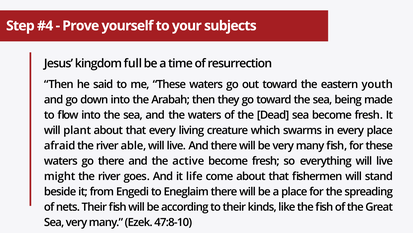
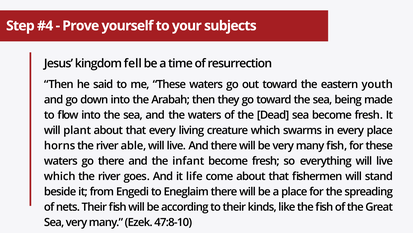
full: full -> fell
afraid: afraid -> horns
active: active -> infant
might at (60, 176): might -> which
